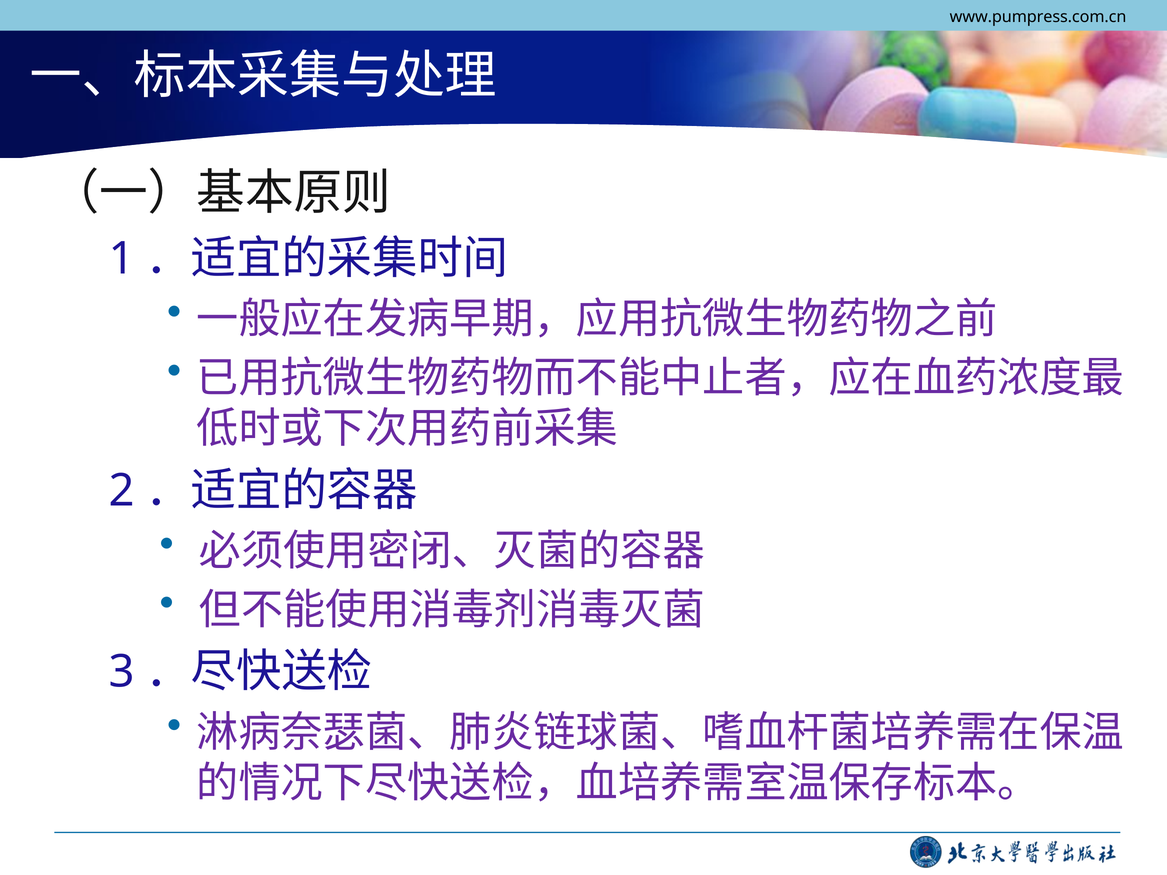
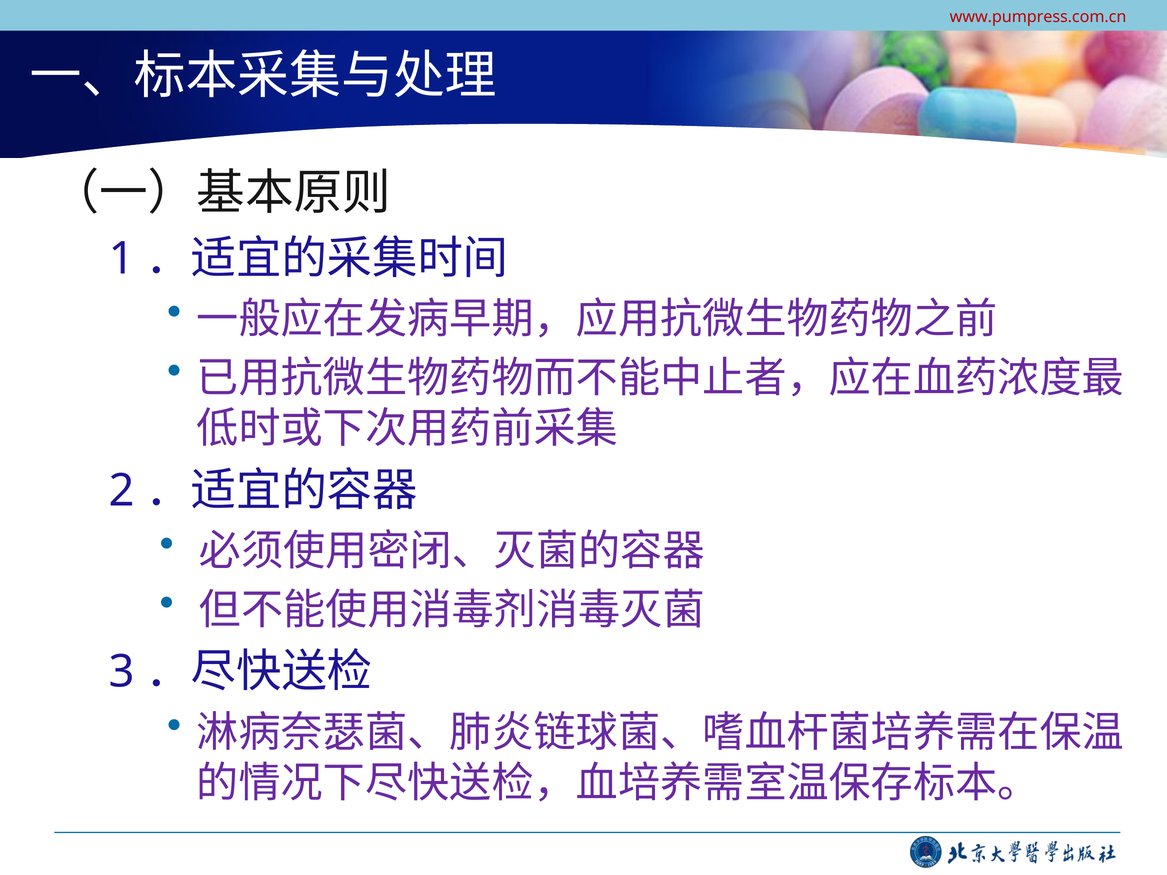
www.pumpress.com.cn colour: black -> red
